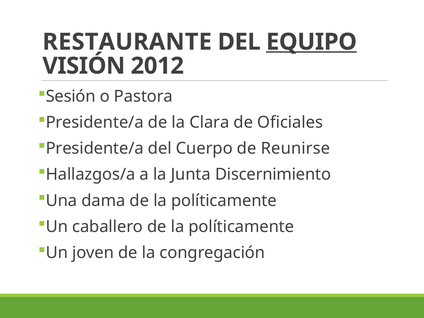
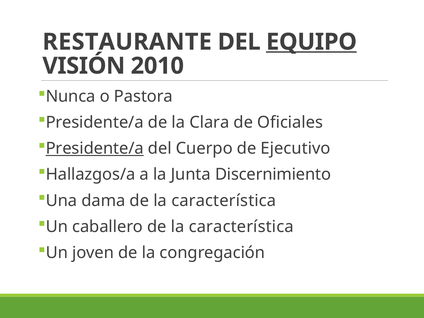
2012: 2012 -> 2010
Sesión: Sesión -> Nunca
Presidente/a at (95, 149) underline: none -> present
Reunirse: Reunirse -> Ejecutivo
dama de la políticamente: políticamente -> característica
caballero de la políticamente: políticamente -> característica
